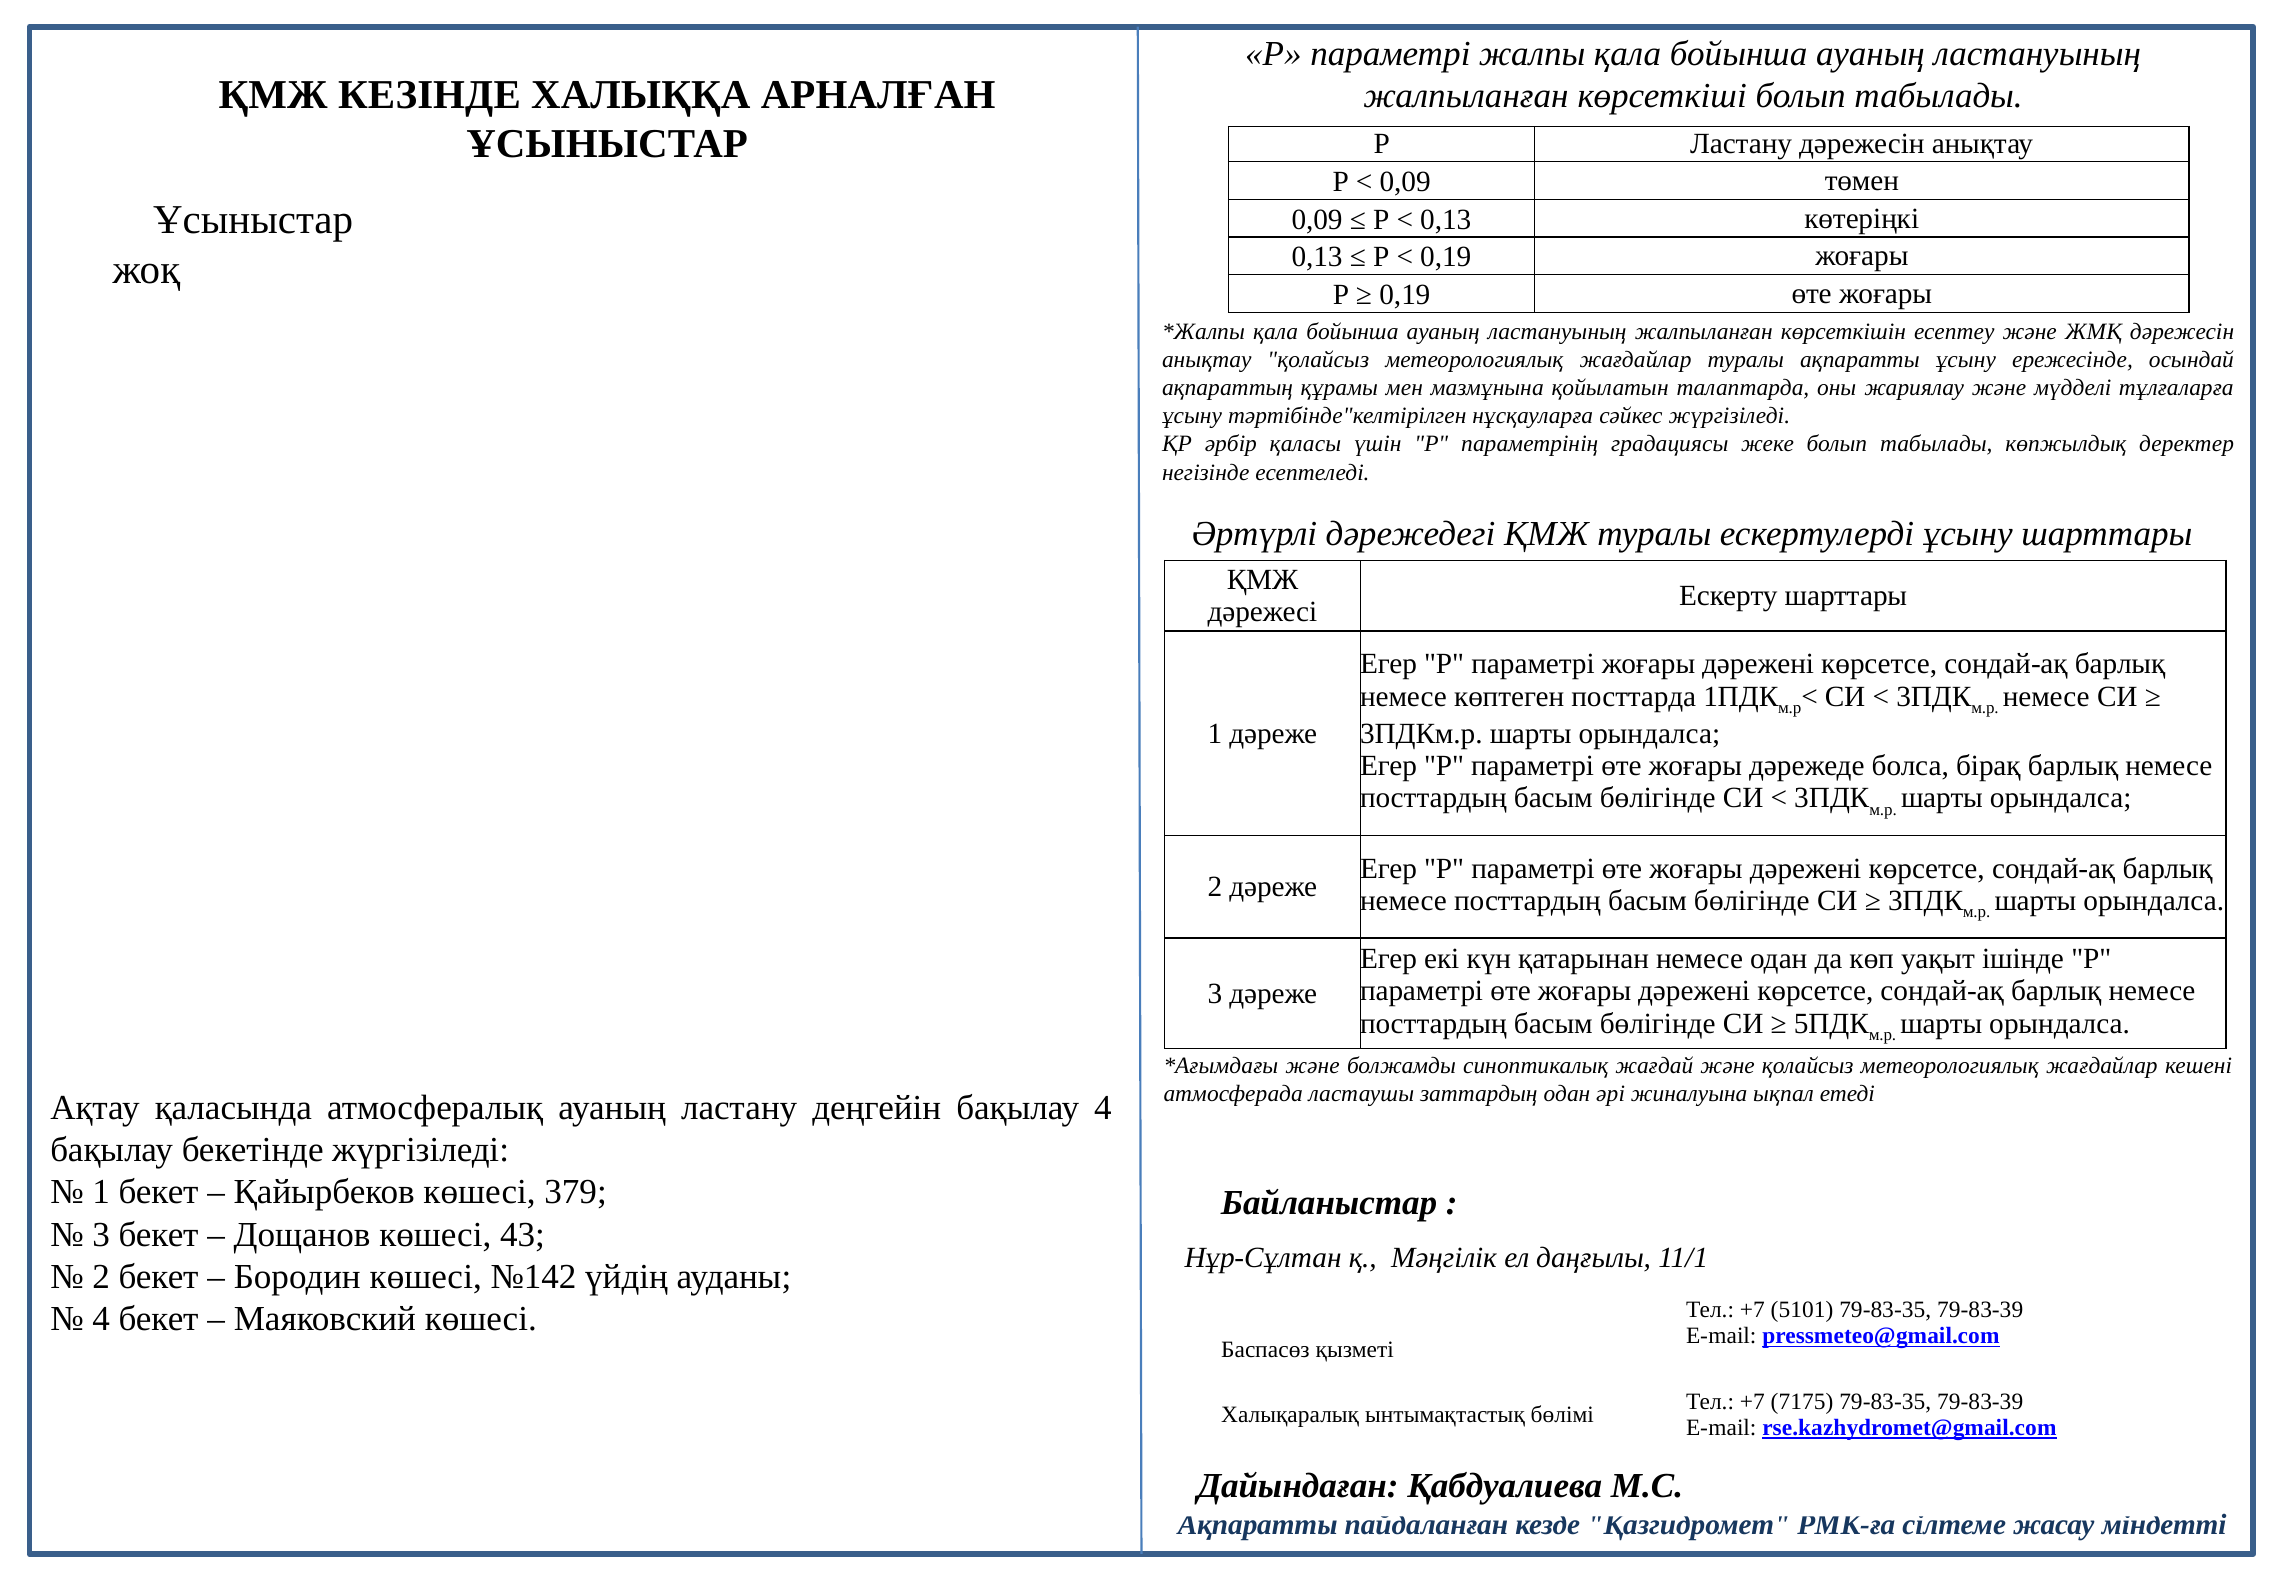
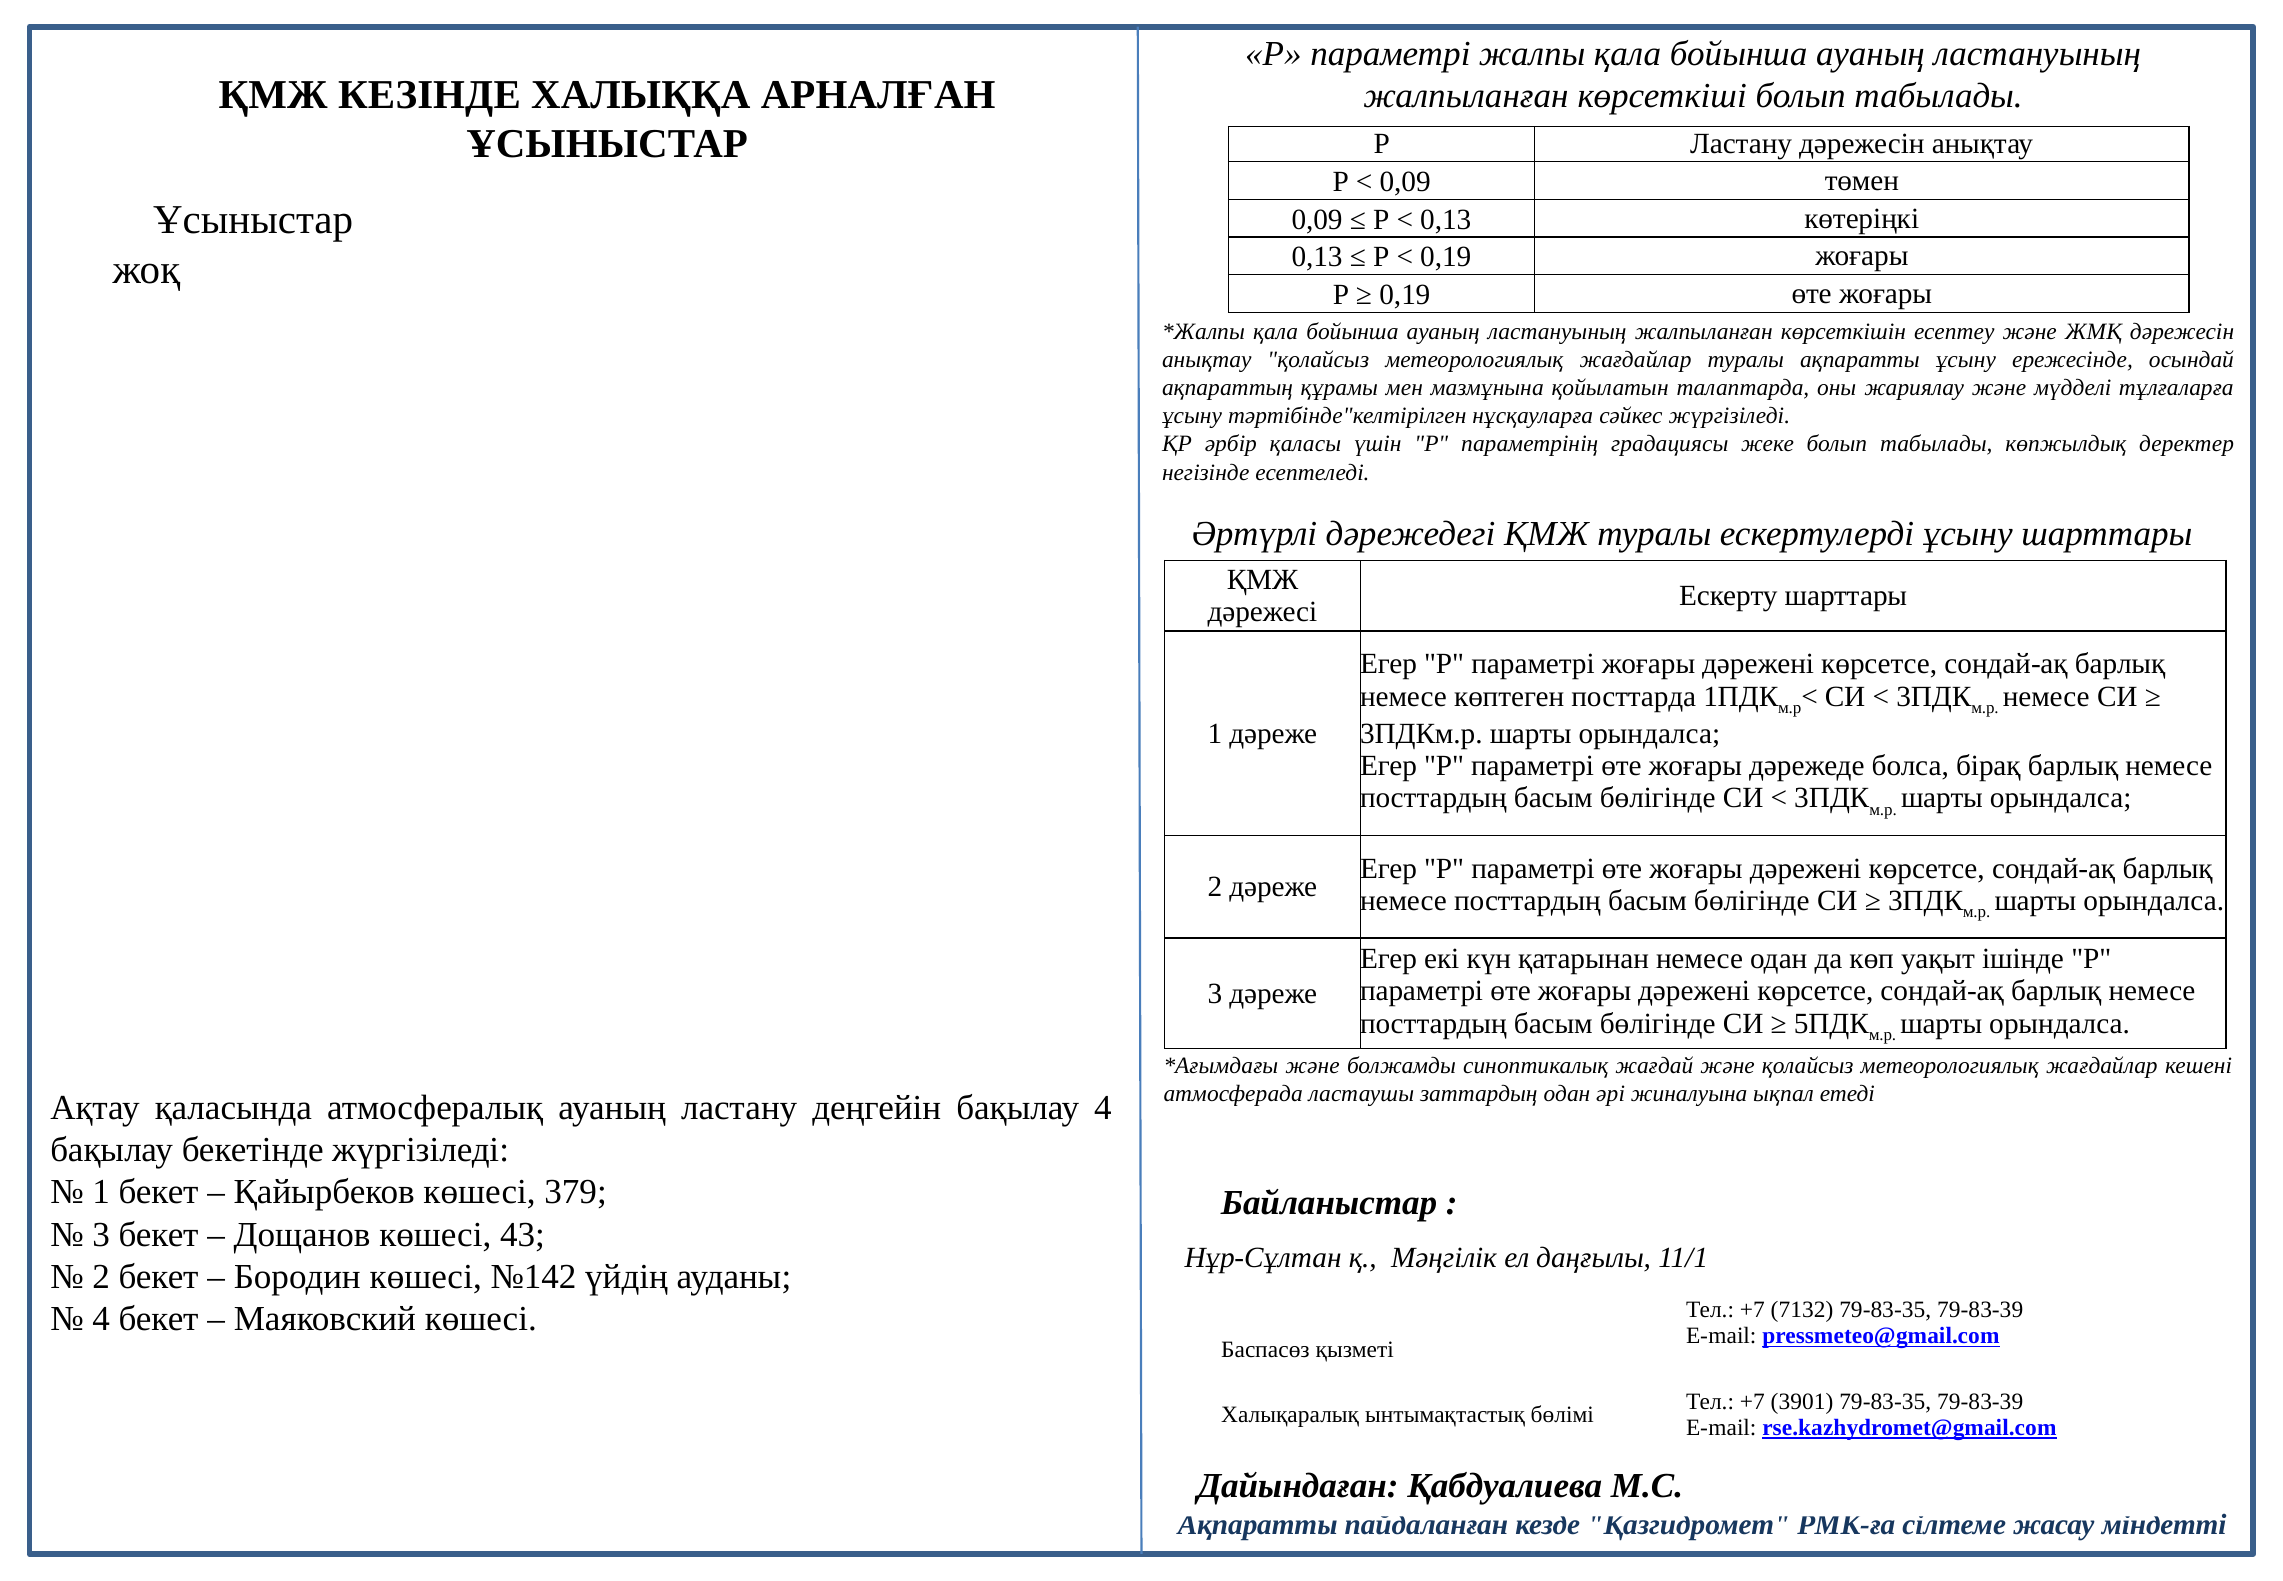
5101: 5101 -> 7132
7175: 7175 -> 3901
